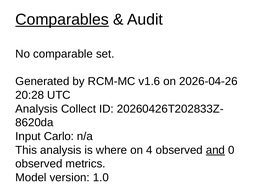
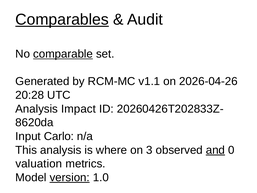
comparable underline: none -> present
v1.6: v1.6 -> v1.1
Collect: Collect -> Impact
4: 4 -> 3
observed at (39, 164): observed -> valuation
version underline: none -> present
